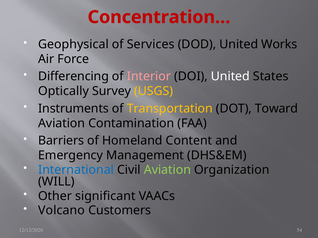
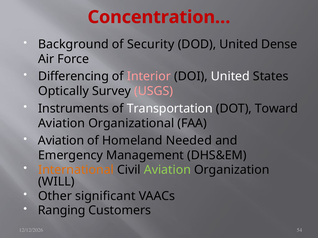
Geophysical: Geophysical -> Background
Services: Services -> Security
Works: Works -> Dense
USGS colour: yellow -> pink
Transportation colour: yellow -> white
Contamination: Contamination -> Organizational
Barriers at (61, 141): Barriers -> Aviation
Content: Content -> Needed
International colour: blue -> orange
Volcano: Volcano -> Ranging
